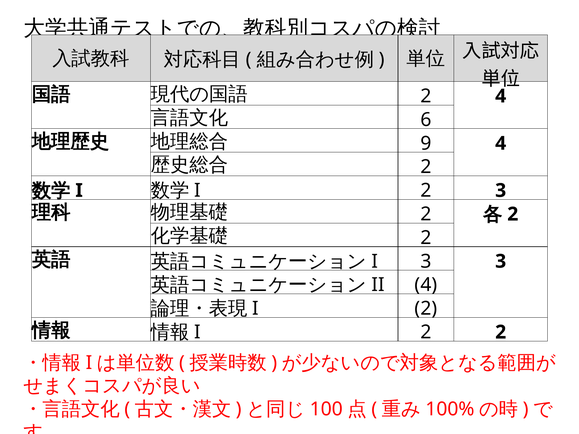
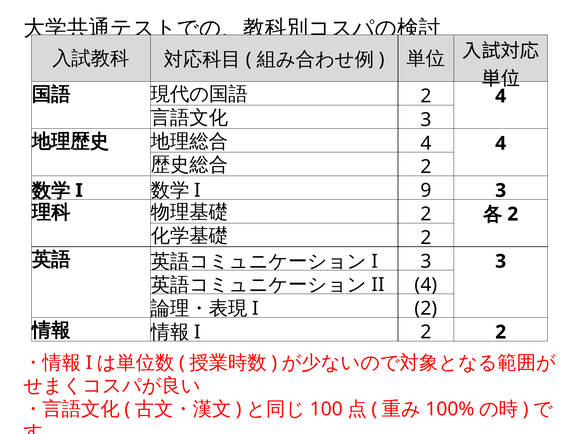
6 at (426, 120): 6 -> 3
9 at (426, 143): 9 -> 4
2 at (426, 191): 2 -> 9
